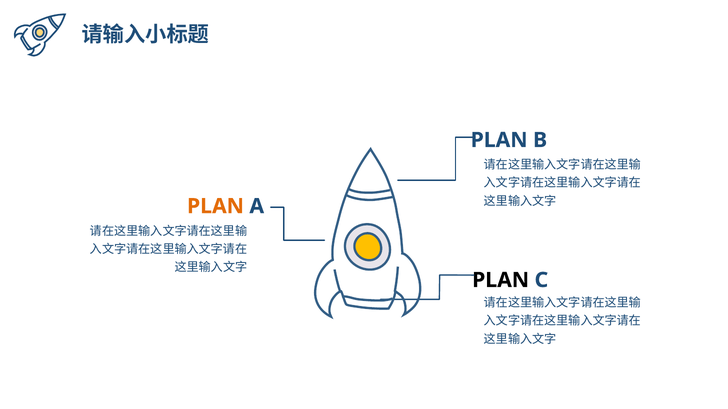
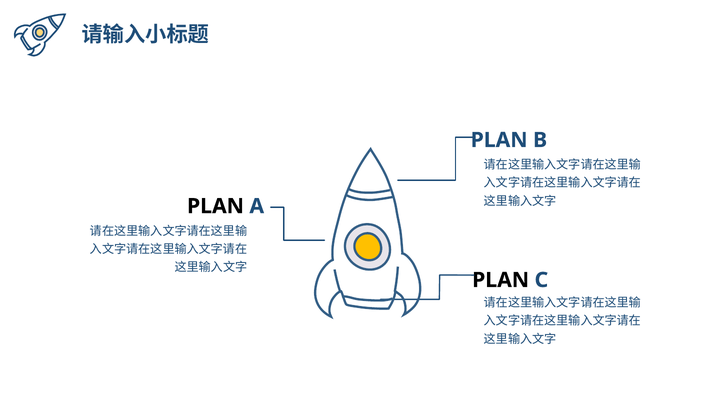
PLAN at (215, 206) colour: orange -> black
